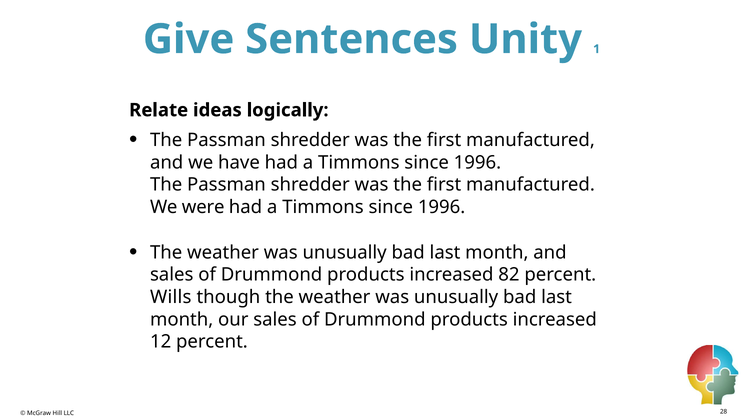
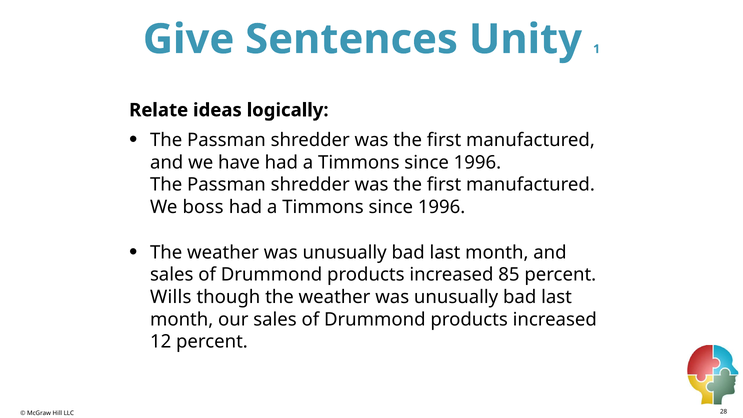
were: were -> boss
82: 82 -> 85
